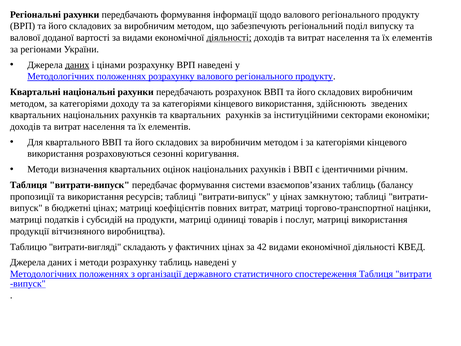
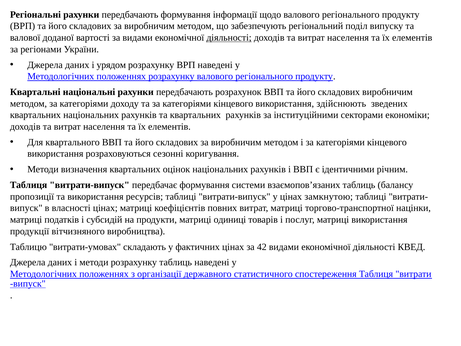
даних at (77, 65) underline: present -> none
цінами: цінами -> урядом
бюджетні: бюджетні -> власності
витрати-вигляді: витрати-вигляді -> витрати-умовах
